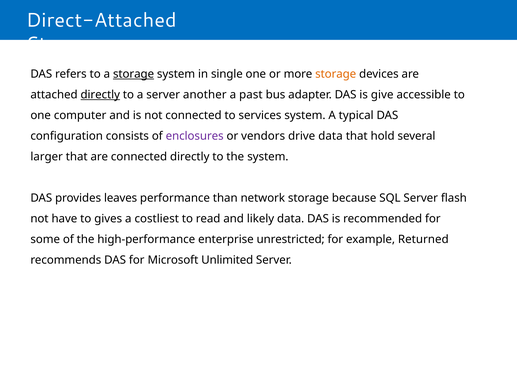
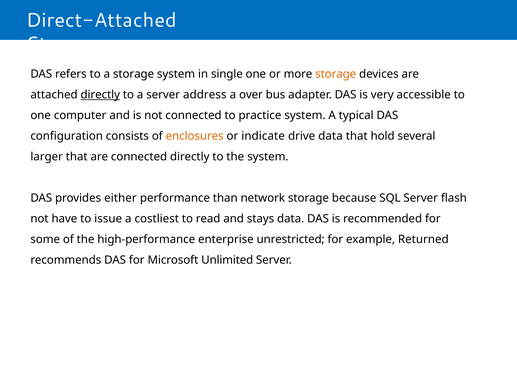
storage at (134, 74) underline: present -> none
another: another -> address
past: past -> over
give: give -> very
services: services -> practice
enclosures colour: purple -> orange
vendors: vendors -> indicate
leaves: leaves -> either
gives: gives -> issue
likely: likely -> stays
